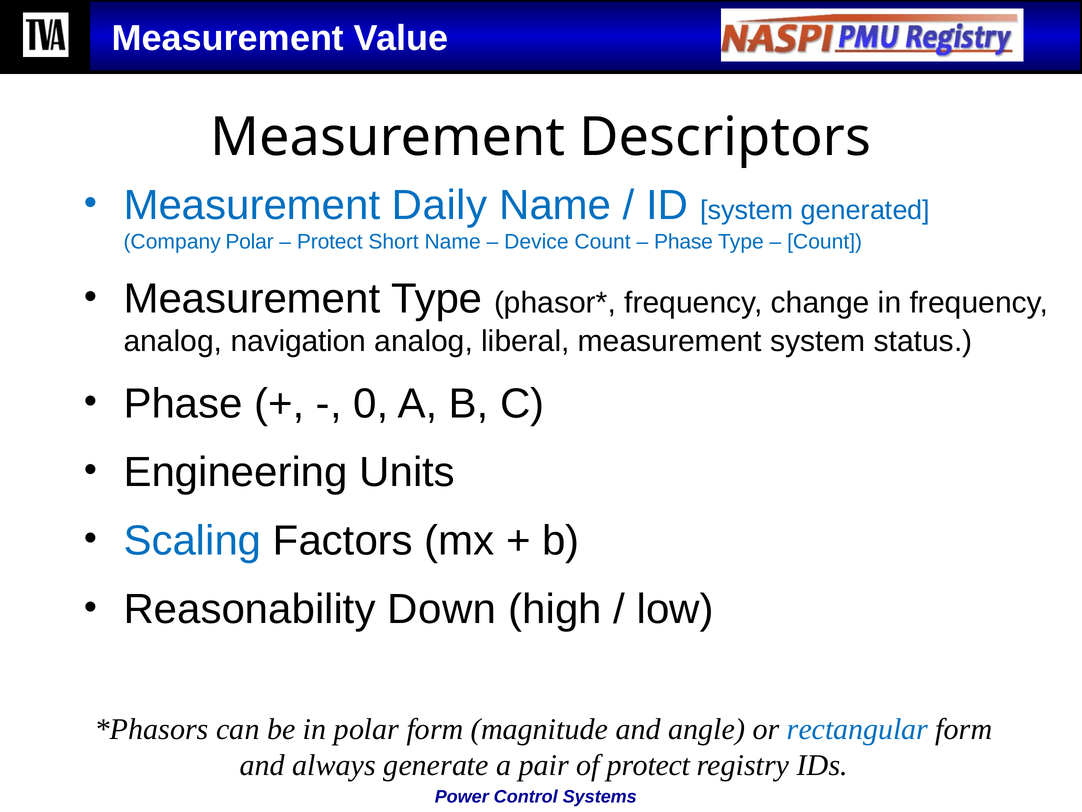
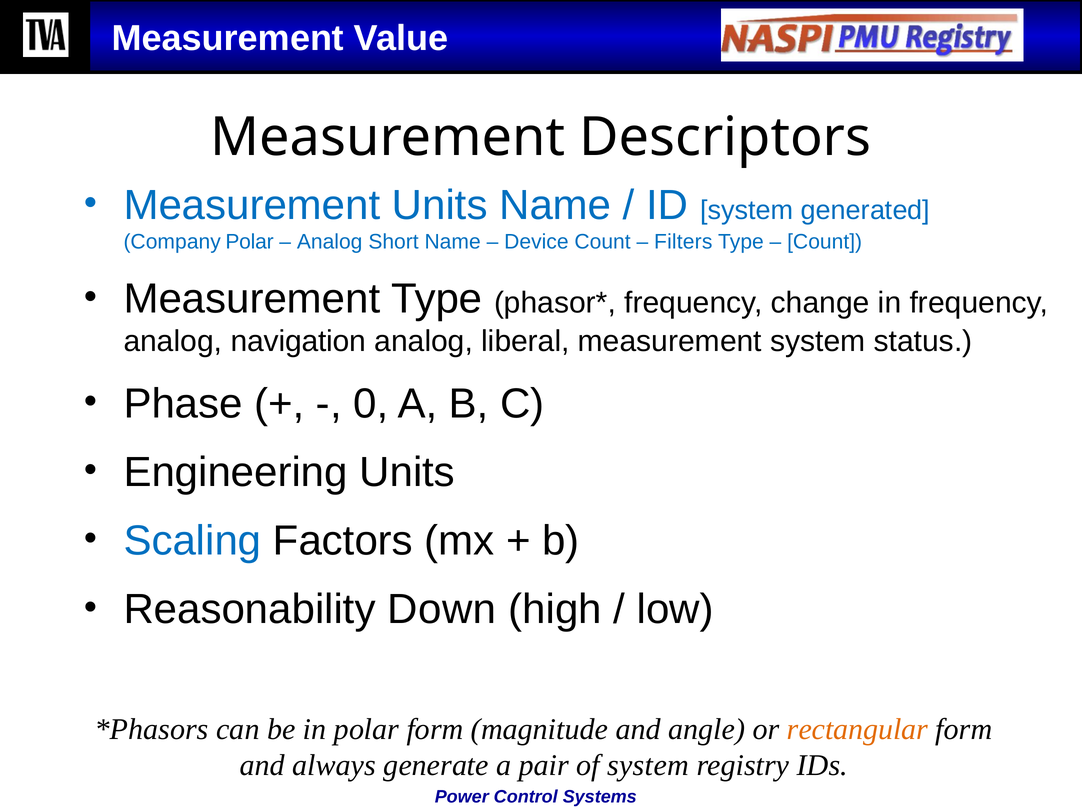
Measurement Daily: Daily -> Units
Protect at (330, 241): Protect -> Analog
Phase at (683, 241): Phase -> Filters
rectangular colour: blue -> orange
of protect: protect -> system
